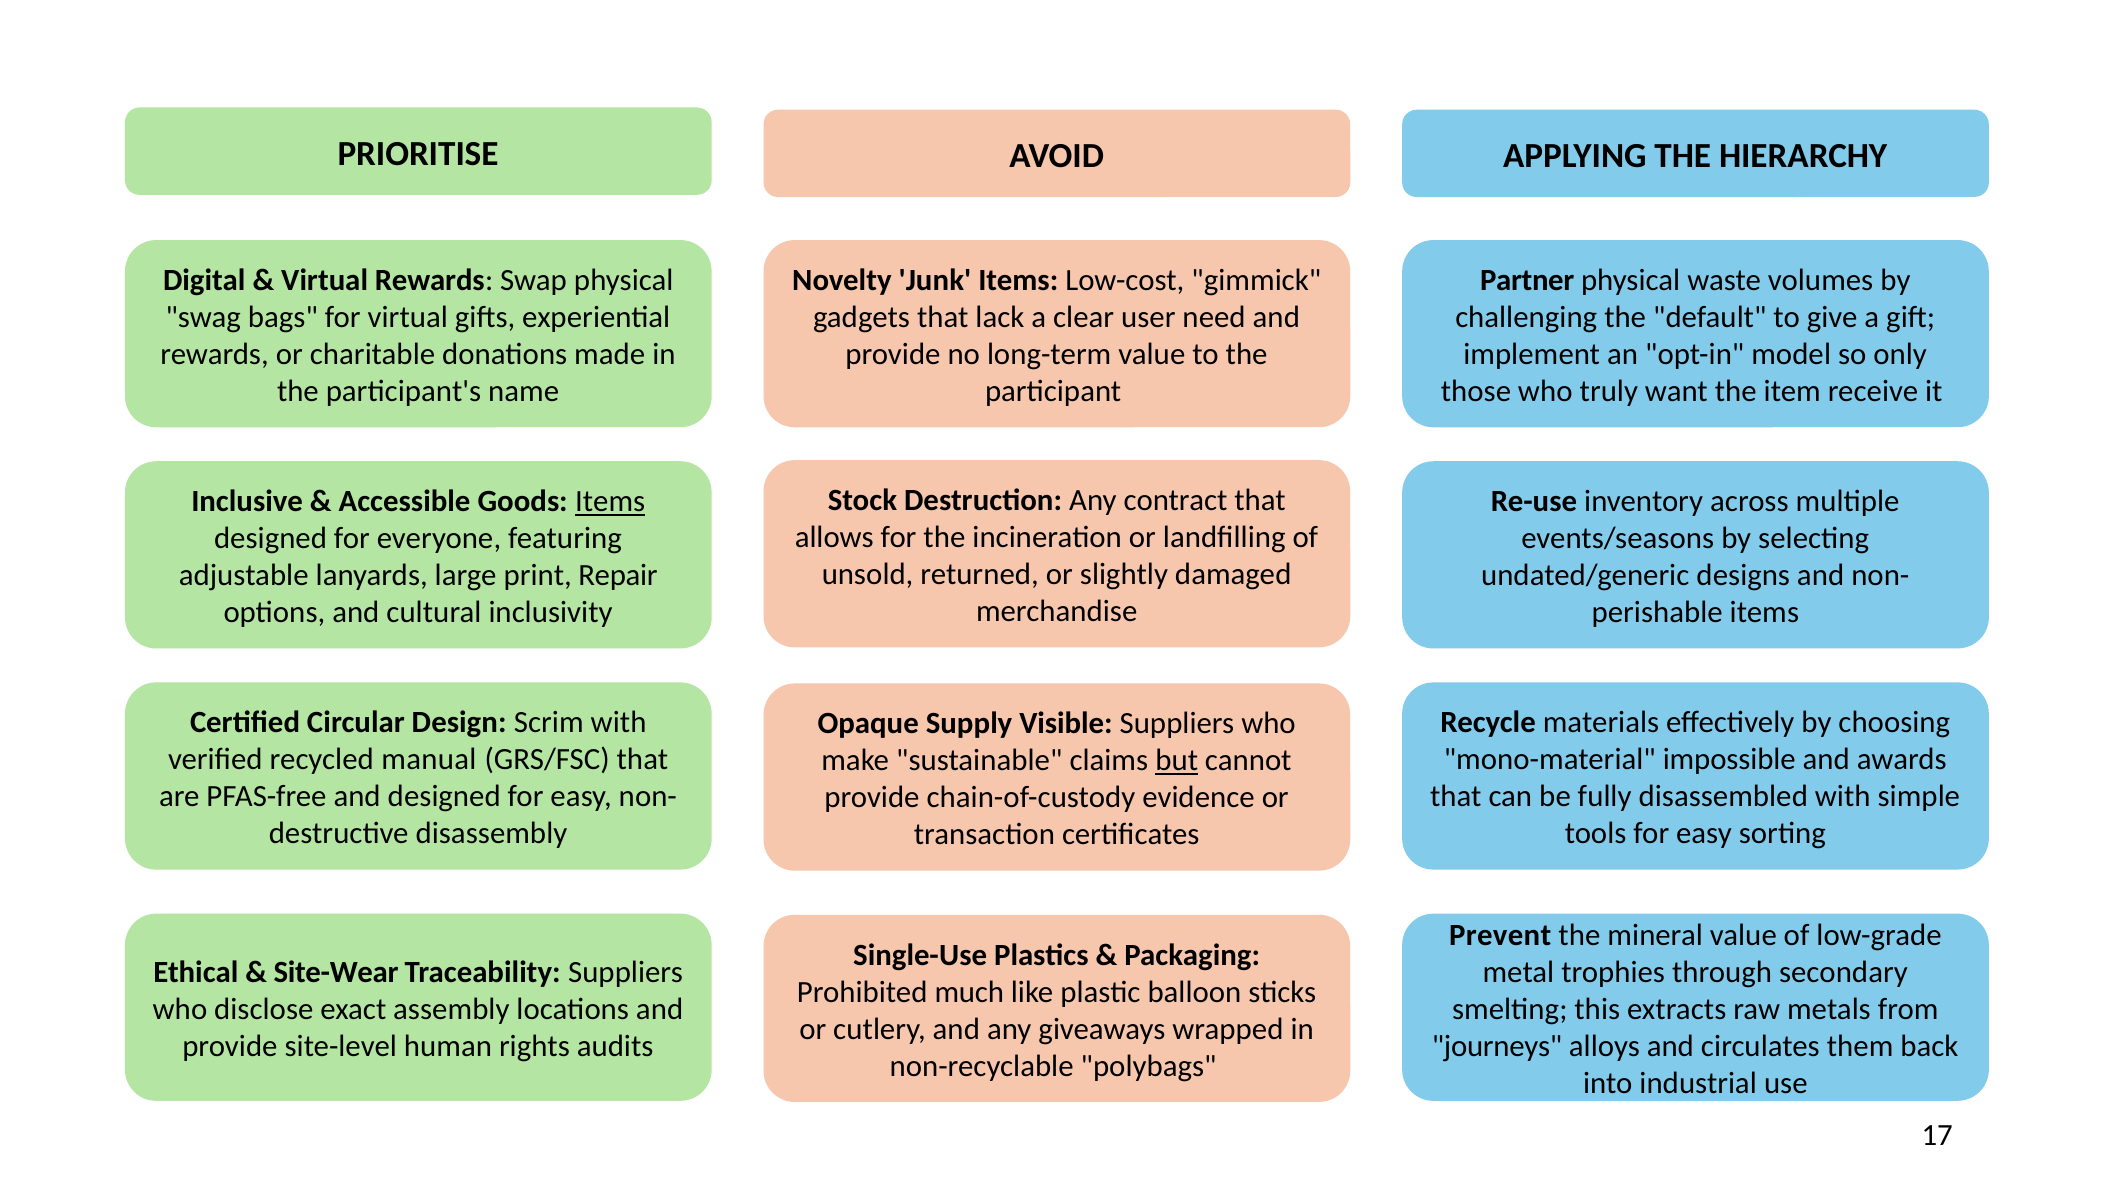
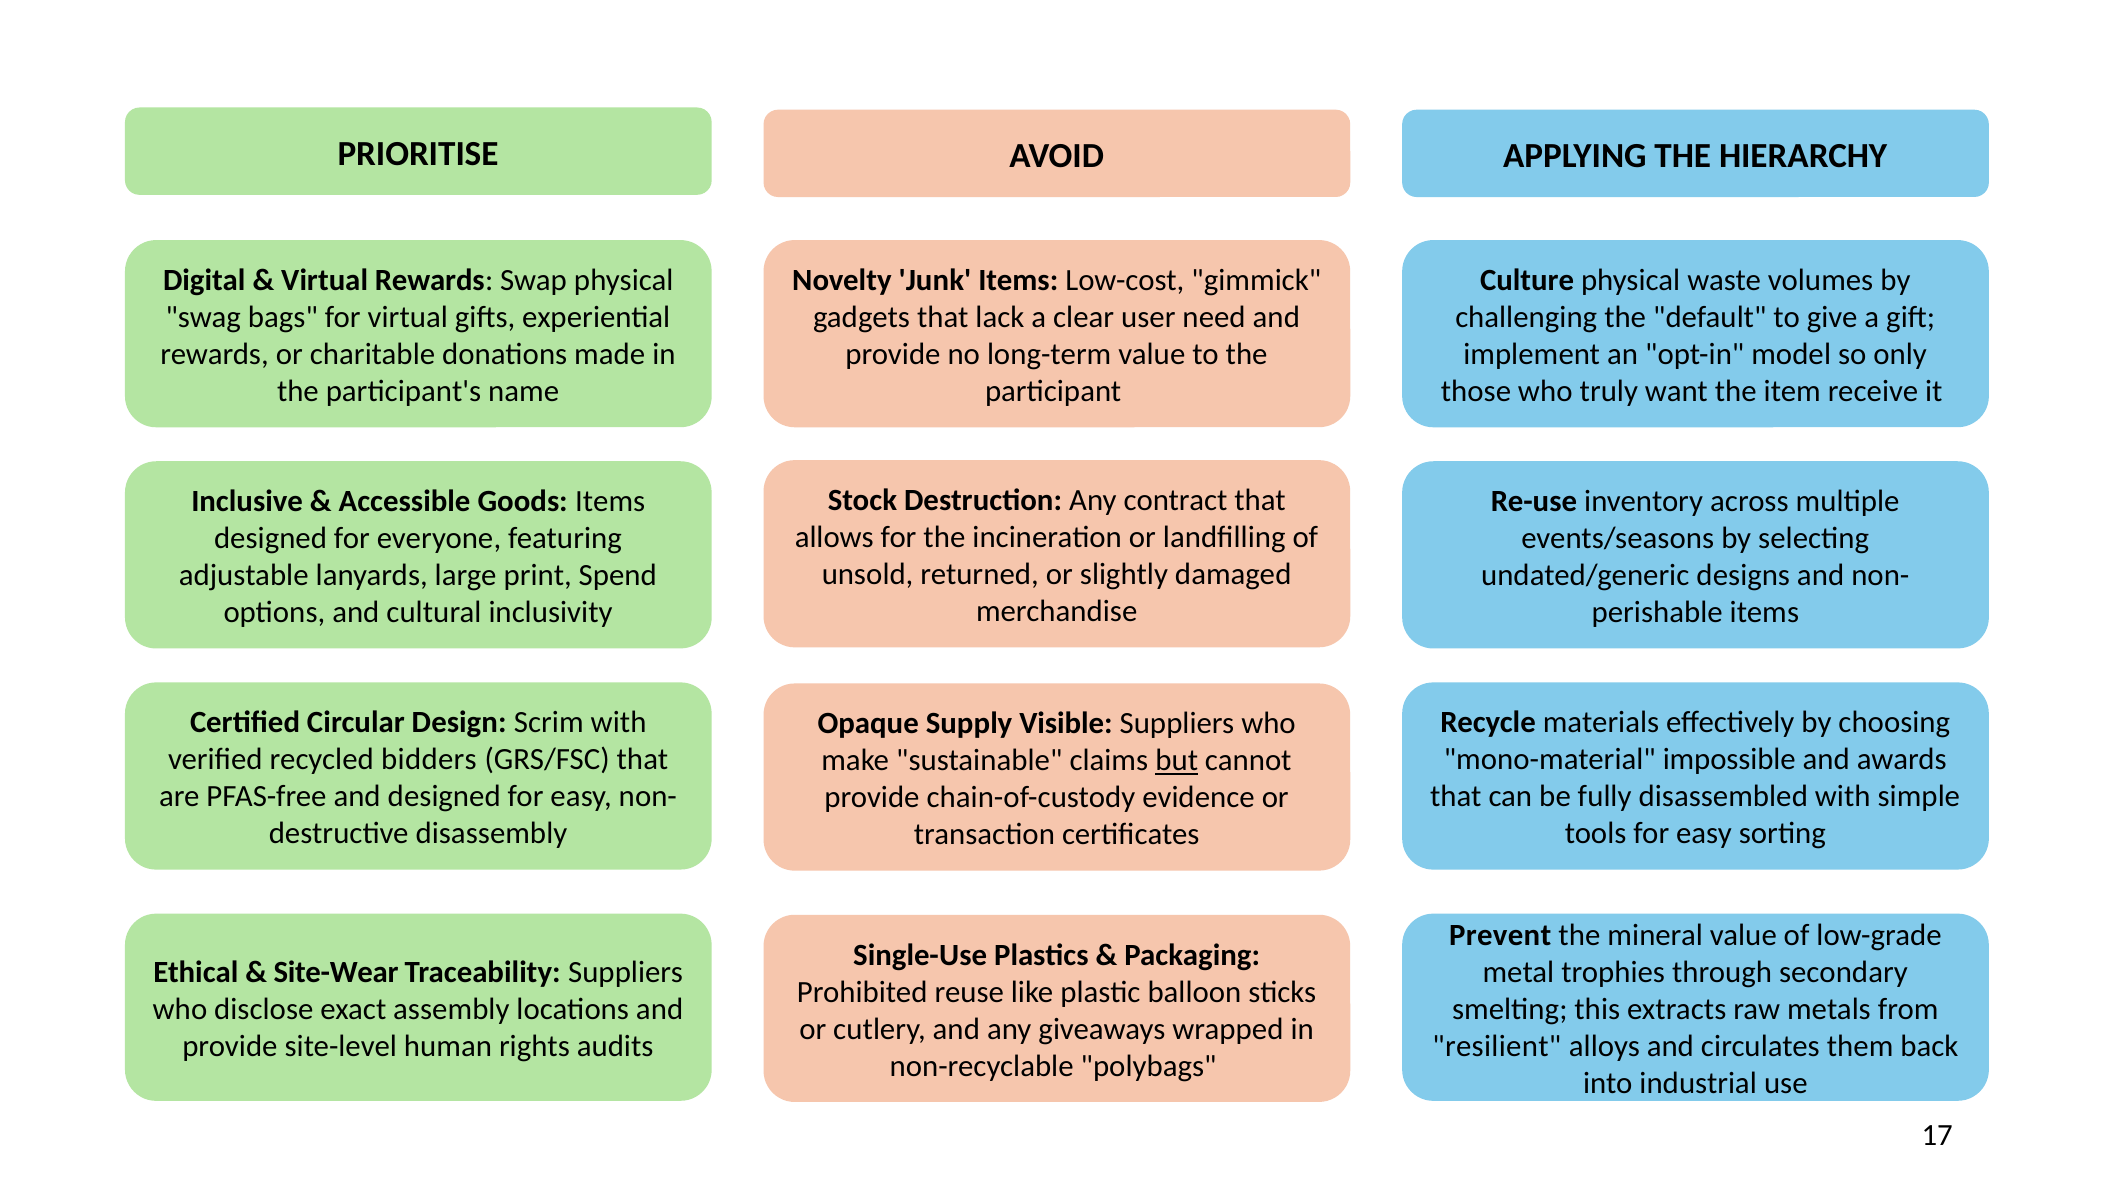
Partner: Partner -> Culture
Items at (610, 501) underline: present -> none
Repair: Repair -> Spend
manual: manual -> bidders
much: much -> reuse
journeys: journeys -> resilient
